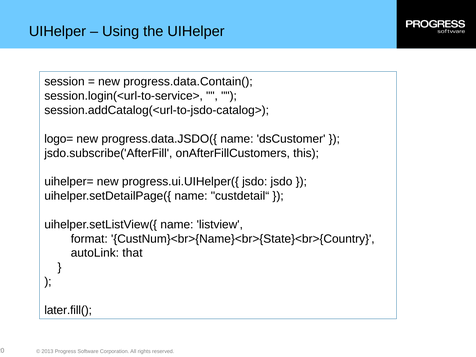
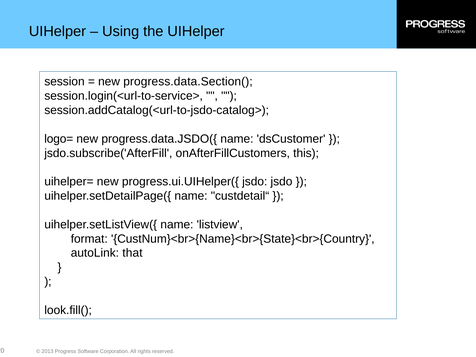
progress.data.Contain(: progress.data.Contain( -> progress.data.Section(
later.fill(: later.fill( -> look.fill(
